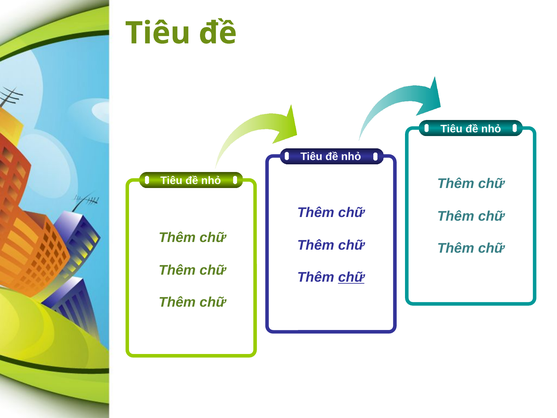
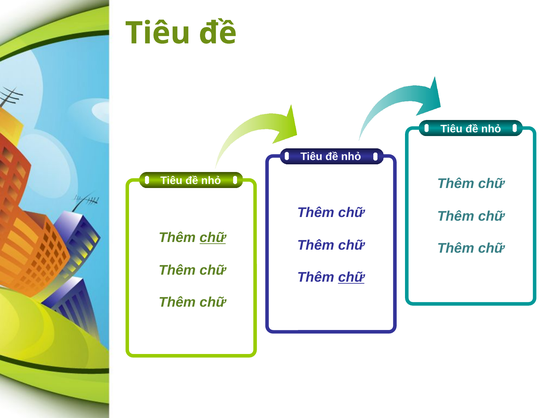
chữ at (213, 238) underline: none -> present
